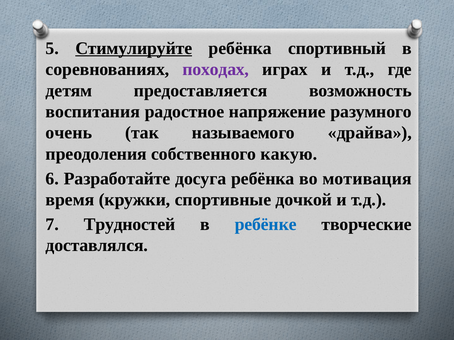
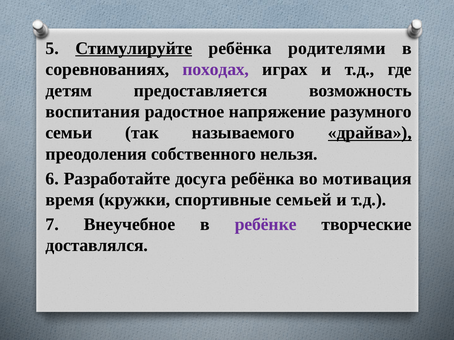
спортивный: спортивный -> родителями
очень: очень -> семьи
драйва underline: none -> present
какую: какую -> нельзя
дочкой: дочкой -> семьей
Трудностей: Трудностей -> Внеучебное
ребёнке colour: blue -> purple
